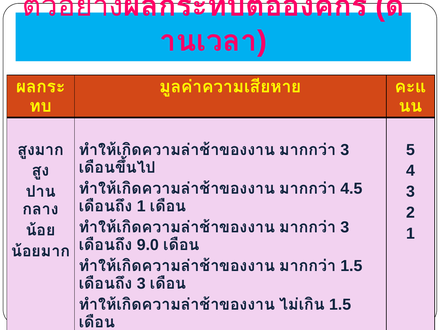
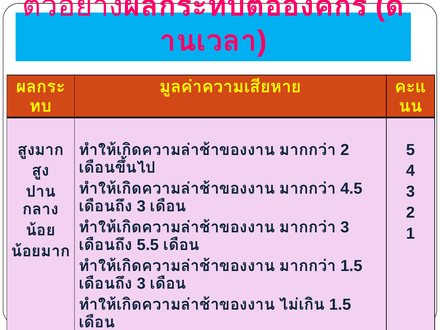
3 at (345, 150): 3 -> 2
1 at (141, 206): 1 -> 3
9.0: 9.0 -> 5.5
